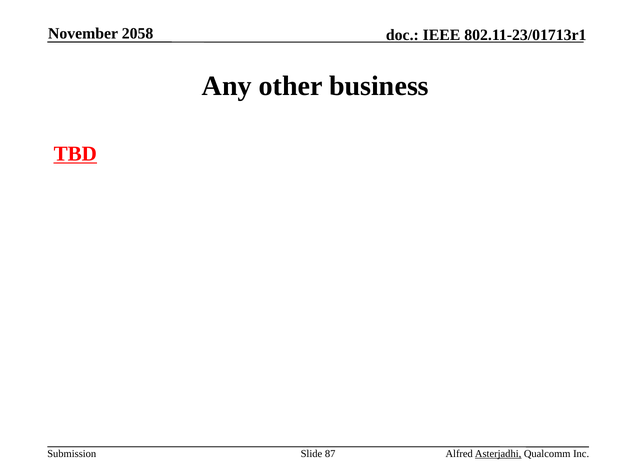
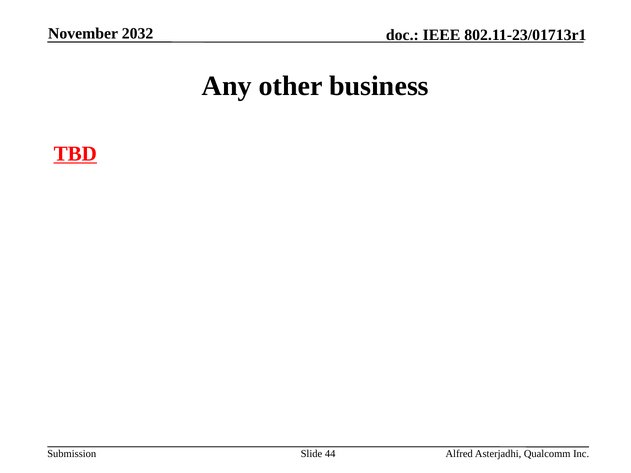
2058: 2058 -> 2032
87: 87 -> 44
Asterjadhi underline: present -> none
